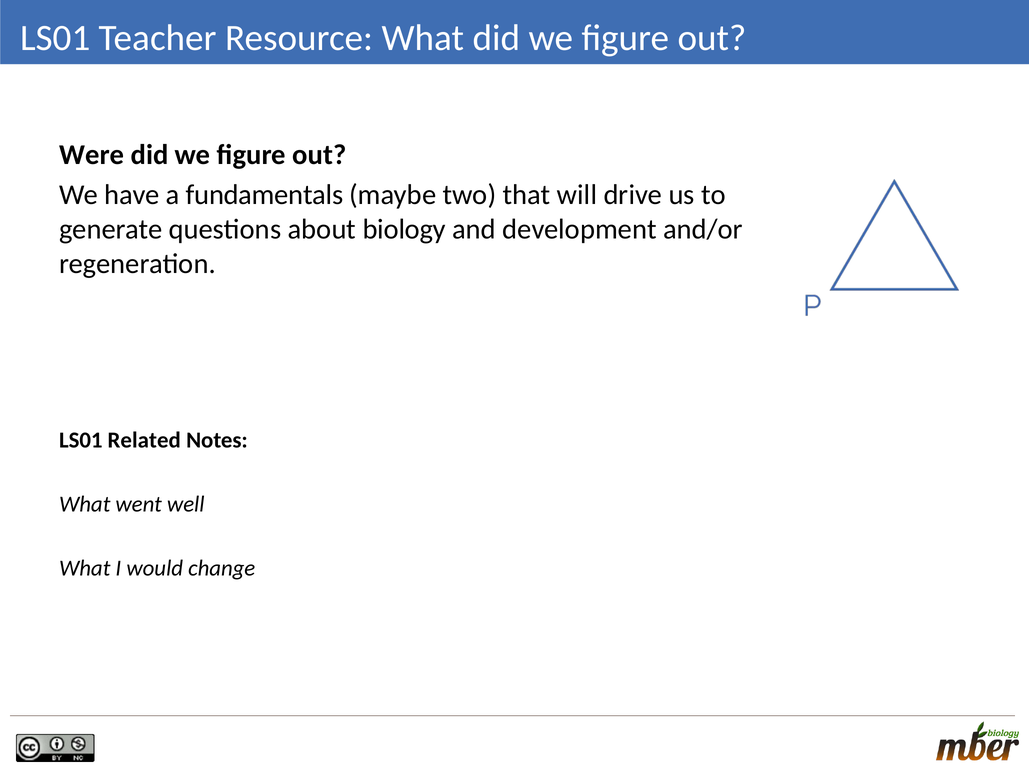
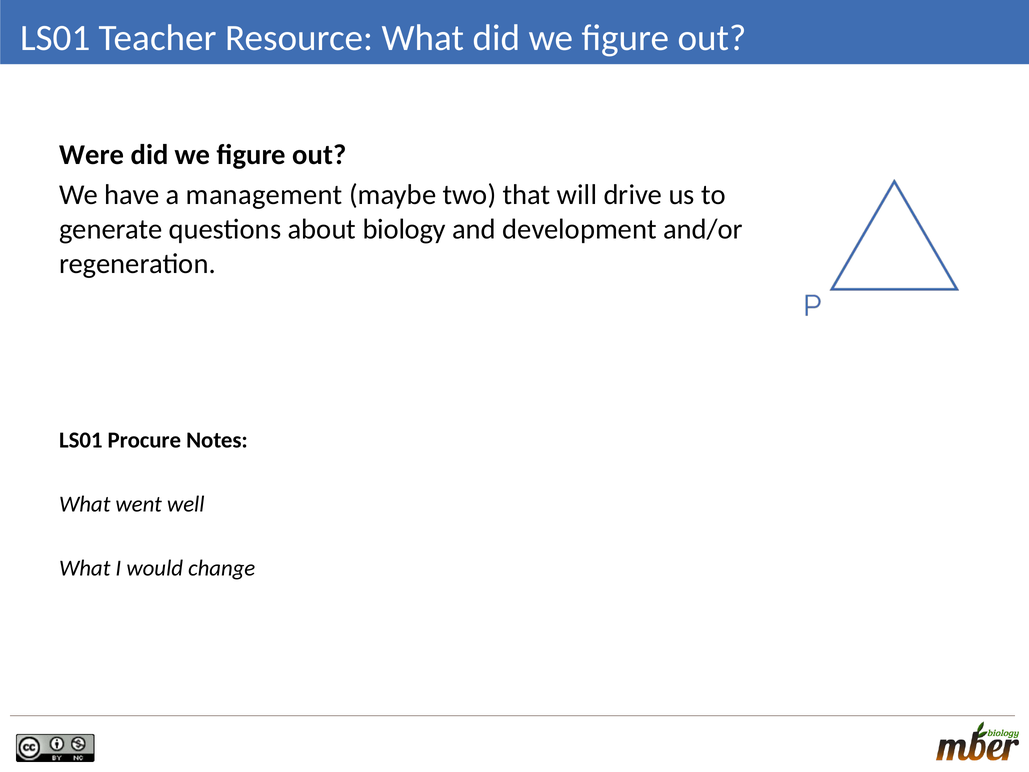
fundamentals: fundamentals -> management
Related: Related -> Procure
